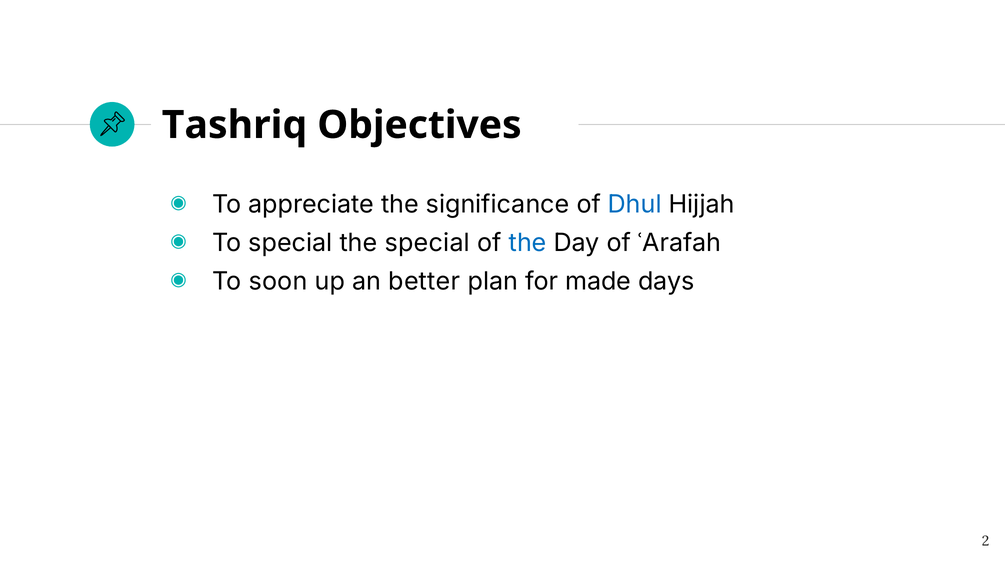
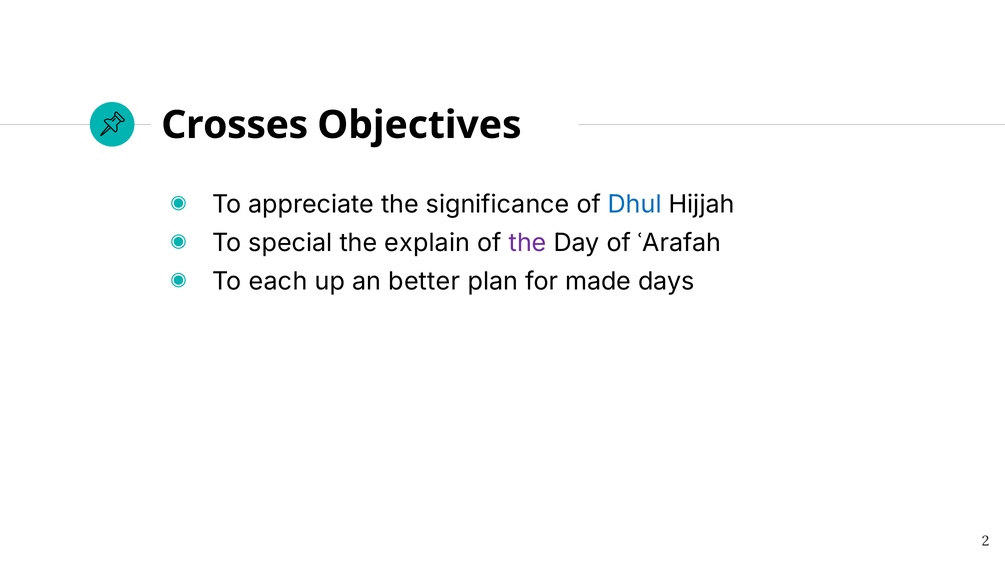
Tashriq: Tashriq -> Crosses
the special: special -> explain
the at (528, 243) colour: blue -> purple
soon: soon -> each
